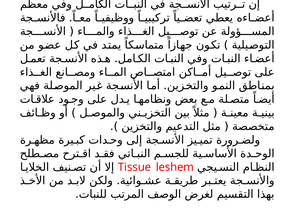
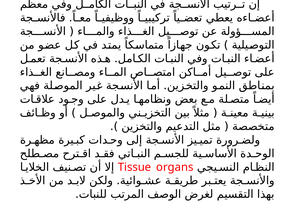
leshem: leshem -> organs
